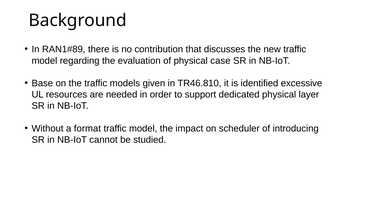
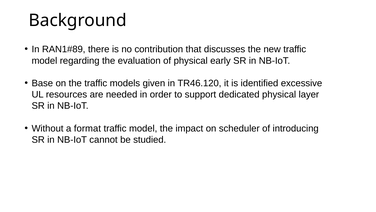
case: case -> early
TR46.810: TR46.810 -> TR46.120
